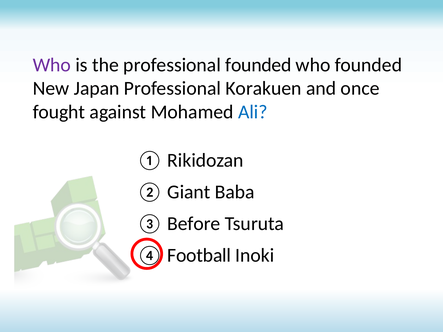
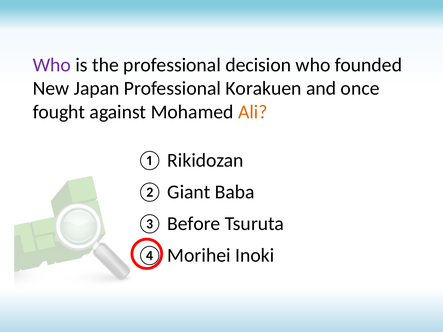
professional founded: founded -> decision
Ali colour: blue -> orange
Football: Football -> Morihei
